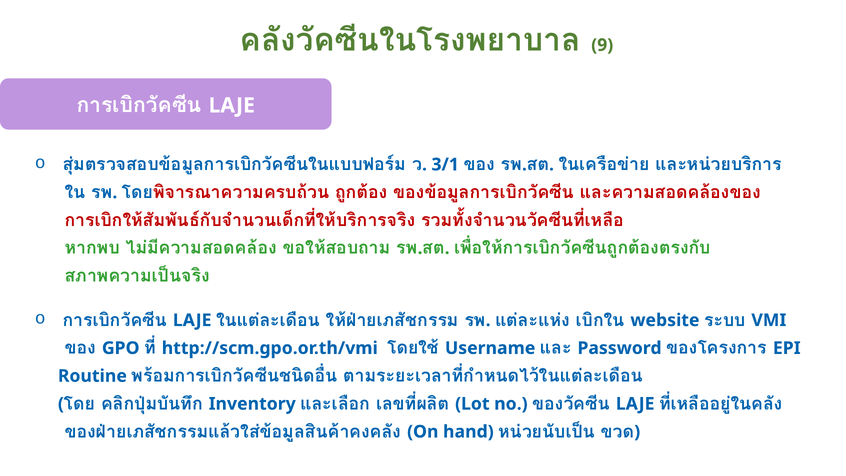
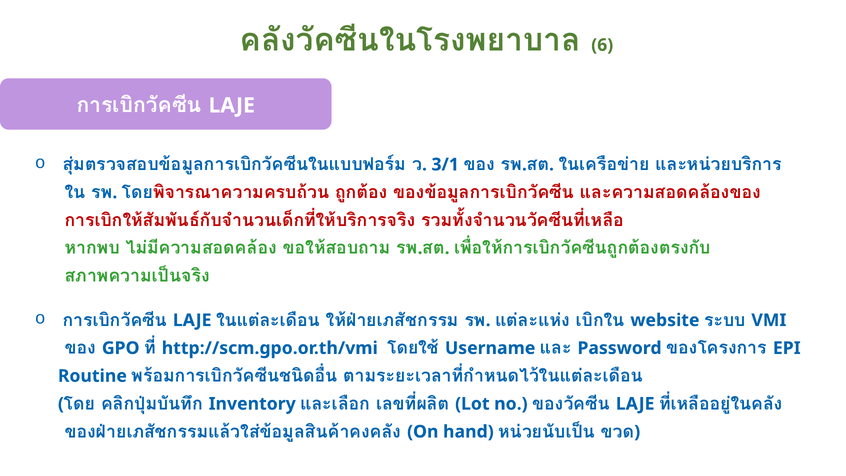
9: 9 -> 6
